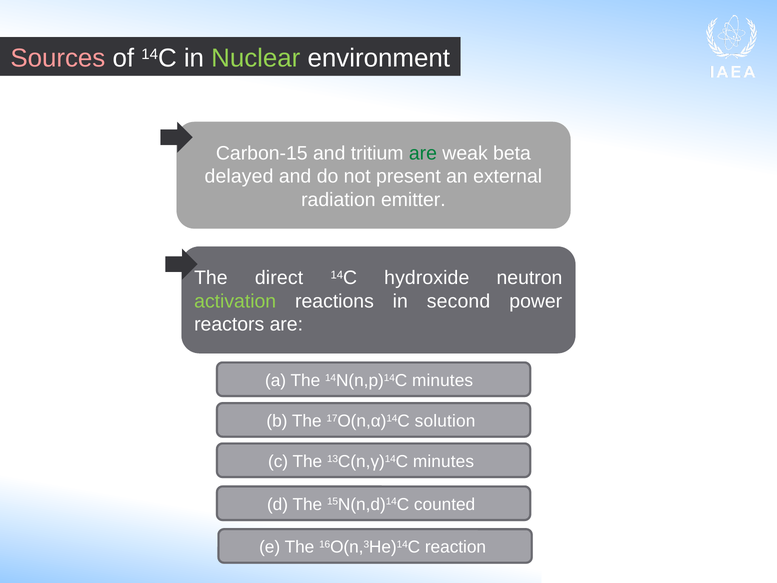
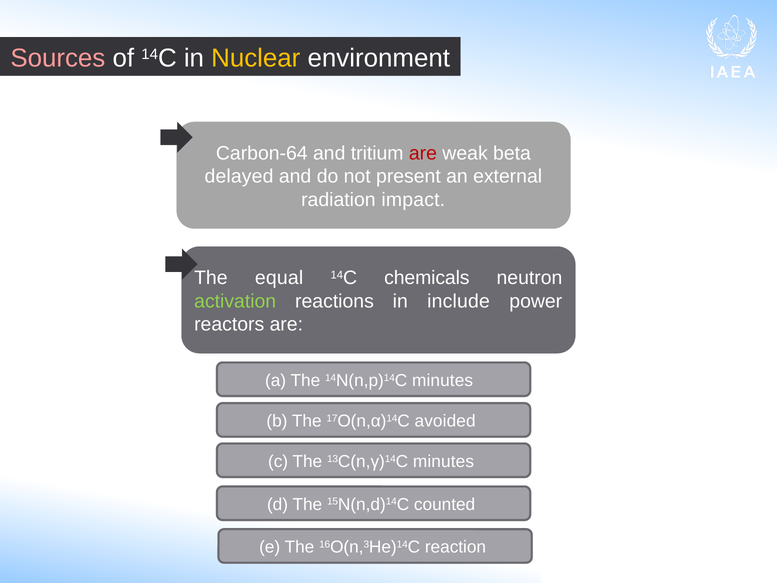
Nuclear colour: light green -> yellow
Carbon-15: Carbon-15 -> Carbon-64
are at (423, 153) colour: green -> red
emitter: emitter -> impact
direct: direct -> equal
hydroxide: hydroxide -> chemicals
second: second -> include
solution: solution -> avoided
